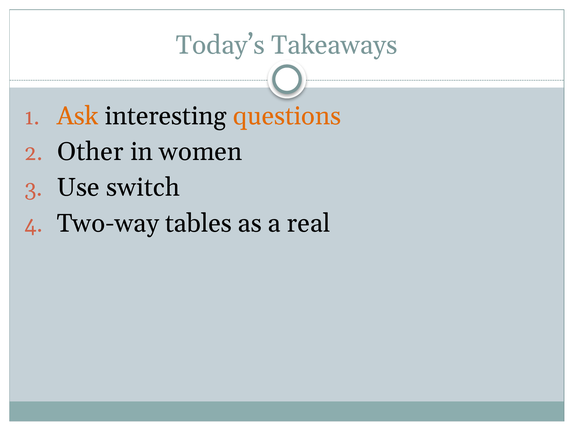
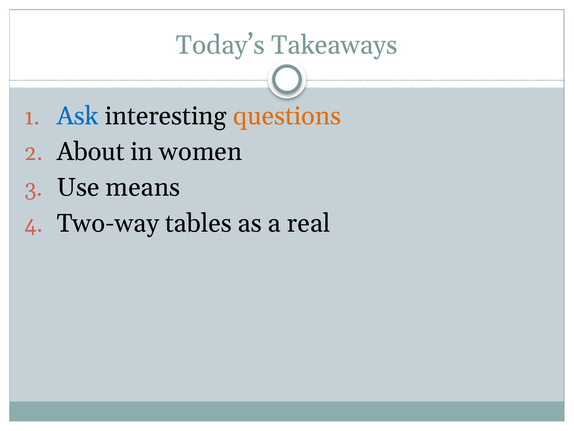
Ask colour: orange -> blue
Other: Other -> About
switch: switch -> means
